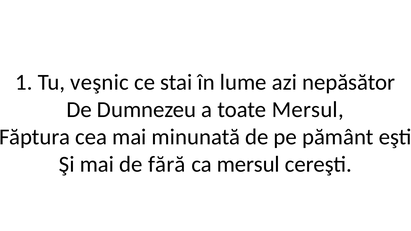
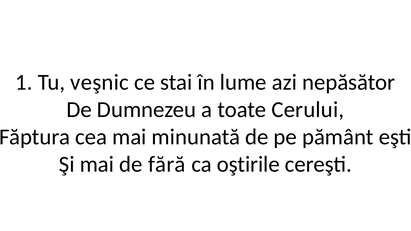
toate Mersul: Mersul -> Cerului
ca mersul: mersul -> oştirile
